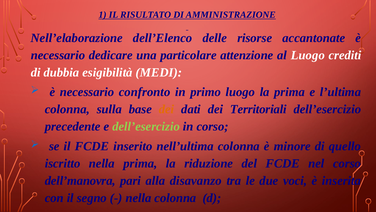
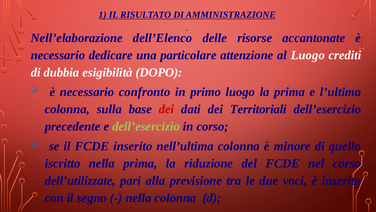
MEDI: MEDI -> DOPO
dei at (167, 109) colour: orange -> red
dell’manovra: dell’manovra -> dell’utilizzate
disavanzo: disavanzo -> previsione
